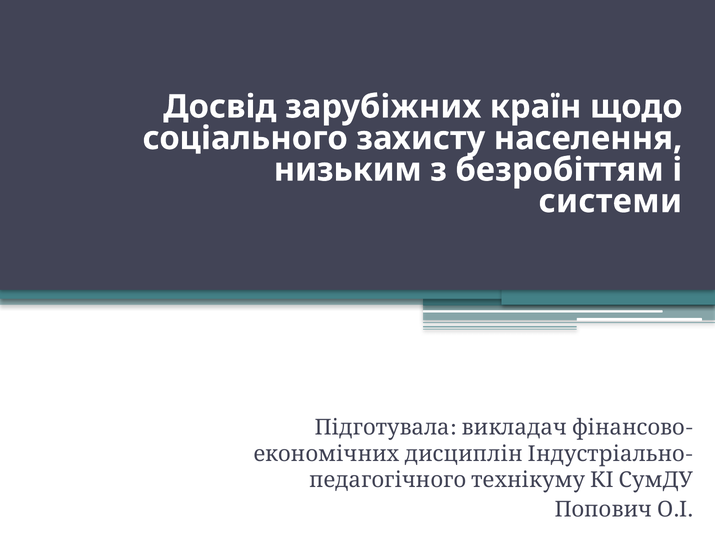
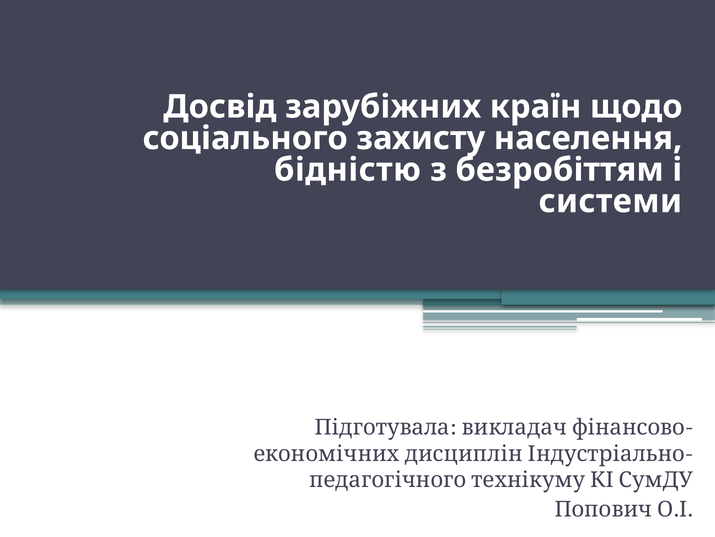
низьким: низьким -> бідністю
